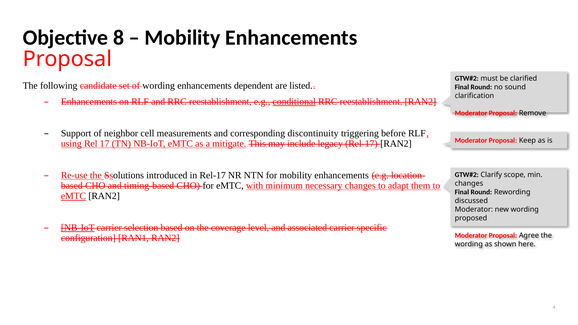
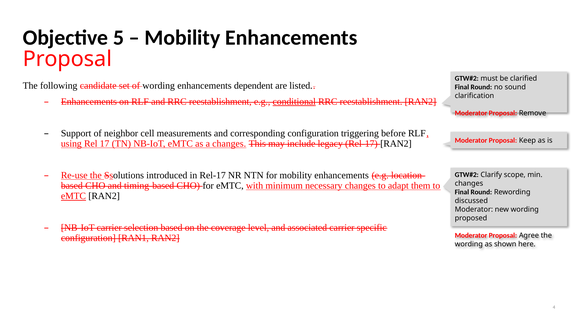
8: 8 -> 5
corresponding discontinuity: discontinuity -> configuration
a mitigate: mitigate -> changes
NB-IoT at (78, 228) underline: present -> none
